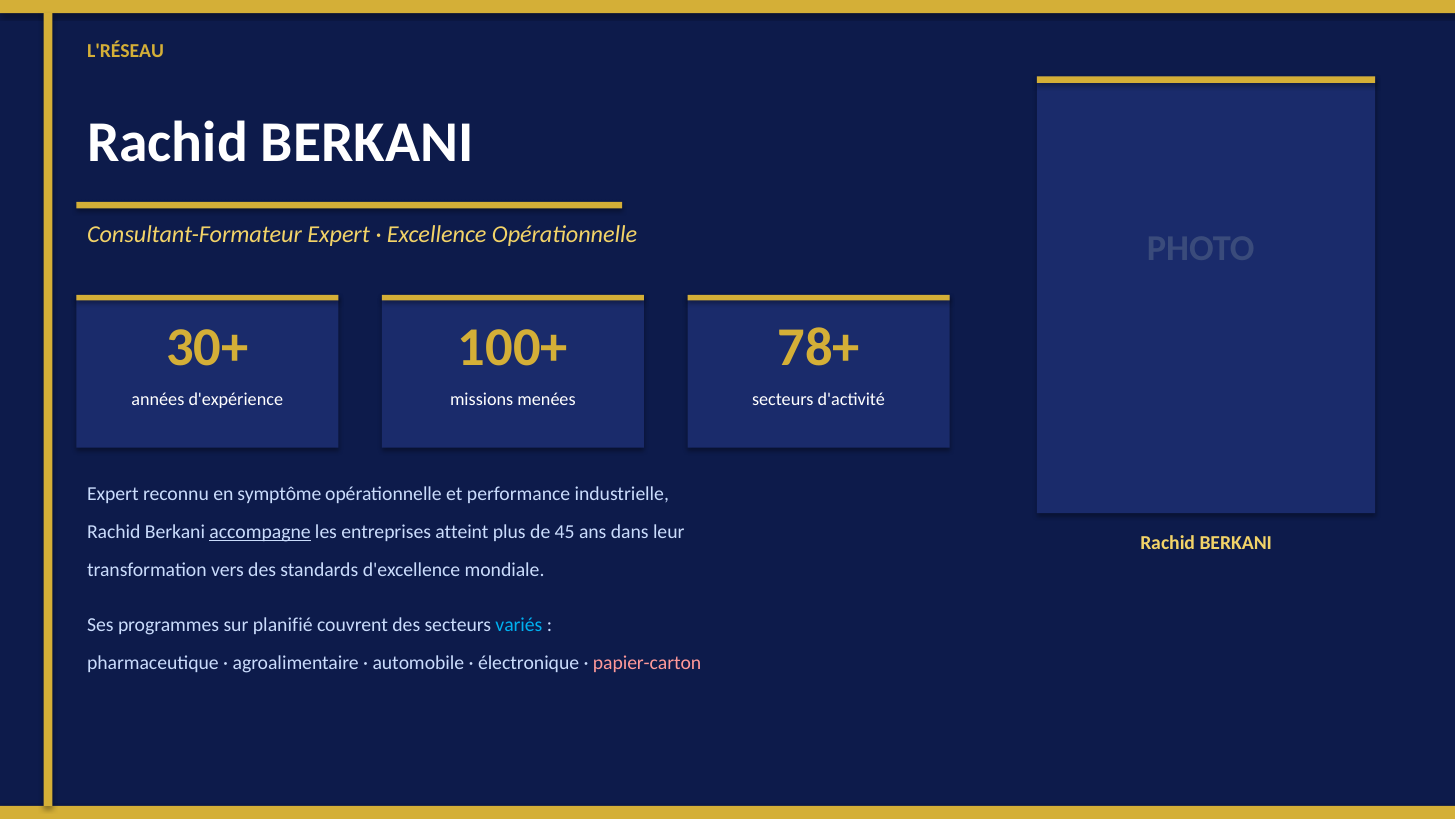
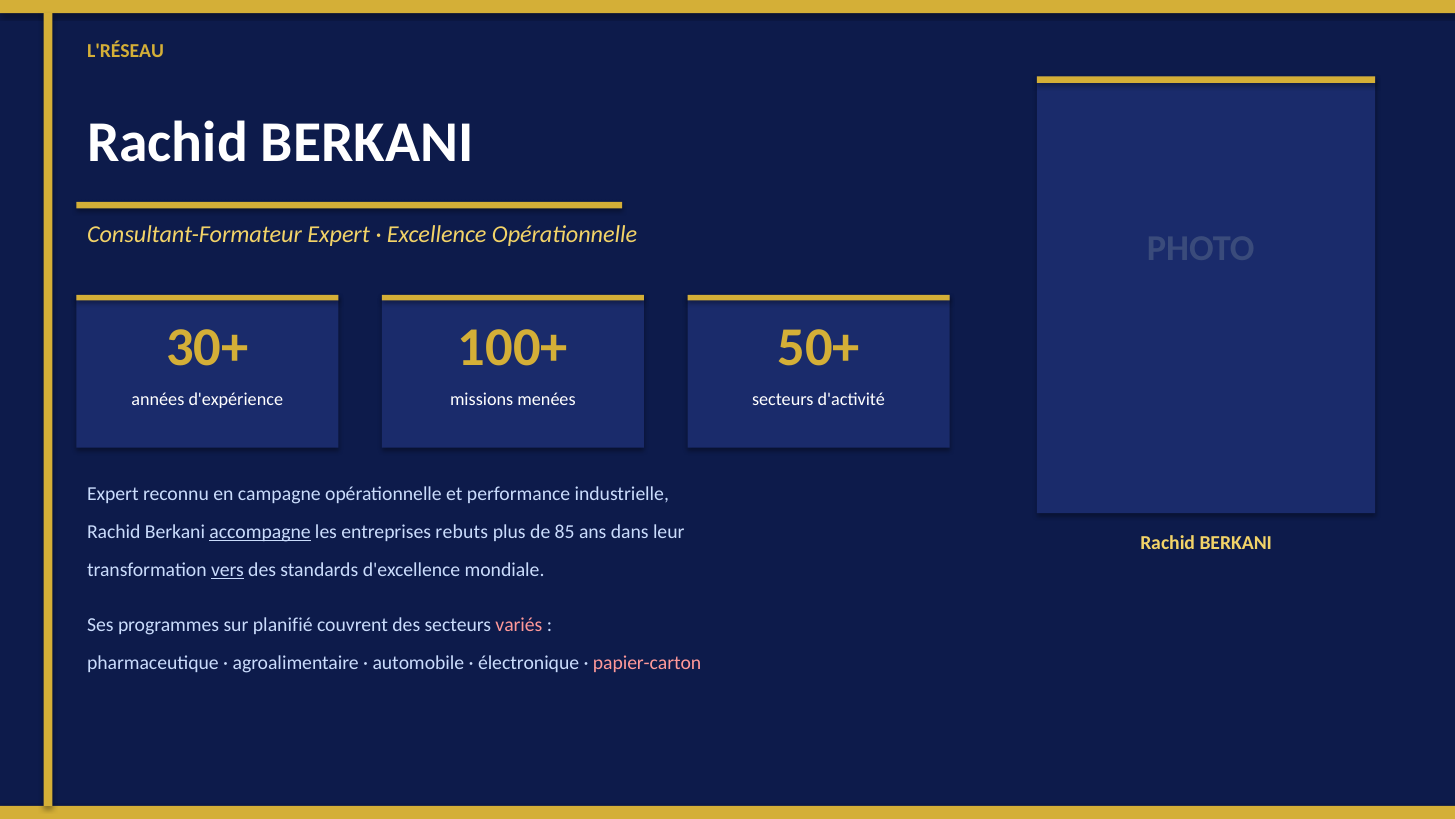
78+: 78+ -> 50+
symptôme: symptôme -> campagne
atteint: atteint -> rebuts
45: 45 -> 85
vers underline: none -> present
variés colour: light blue -> pink
